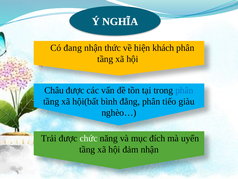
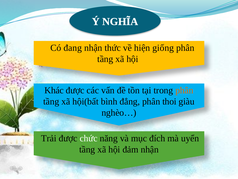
khách: khách -> giống
Châu: Châu -> Khác
phân at (184, 90) colour: blue -> orange
tiếo: tiếo -> thoi
